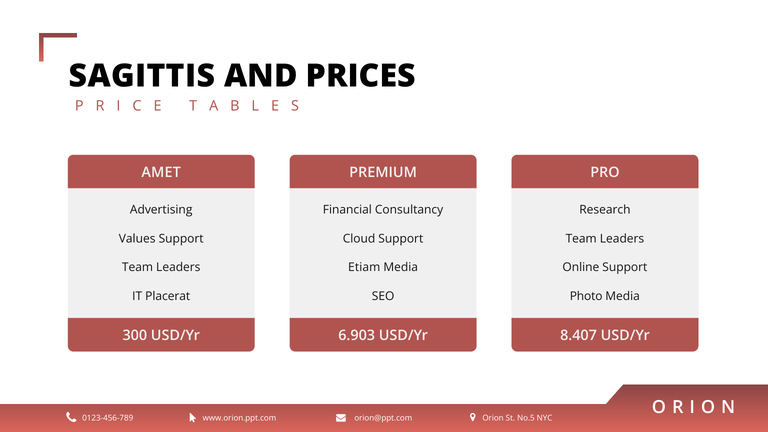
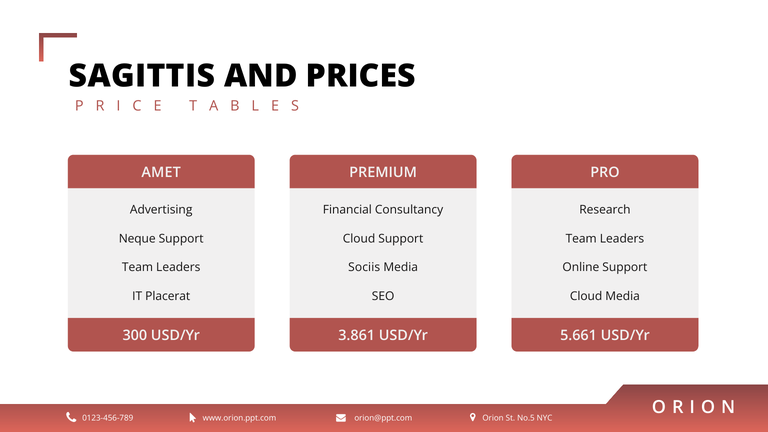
Values: Values -> Neque
Etiam: Etiam -> Sociis
Photo at (586, 296): Photo -> Cloud
6.903: 6.903 -> 3.861
8.407: 8.407 -> 5.661
